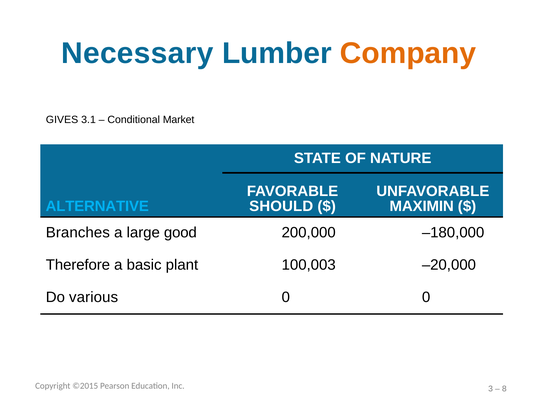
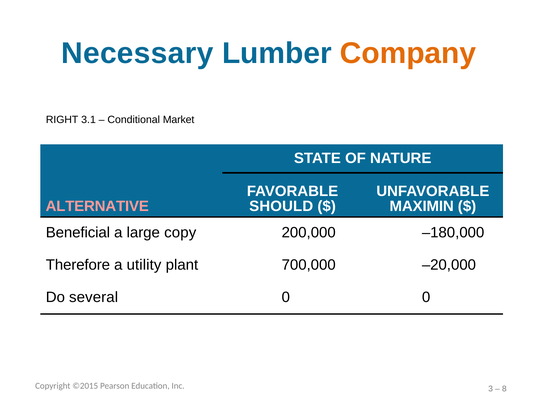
GIVES: GIVES -> RIGHT
ALTERNATIVE colour: light blue -> pink
Branches: Branches -> Beneficial
good: good -> copy
basic: basic -> utility
100,003: 100,003 -> 700,000
various: various -> several
